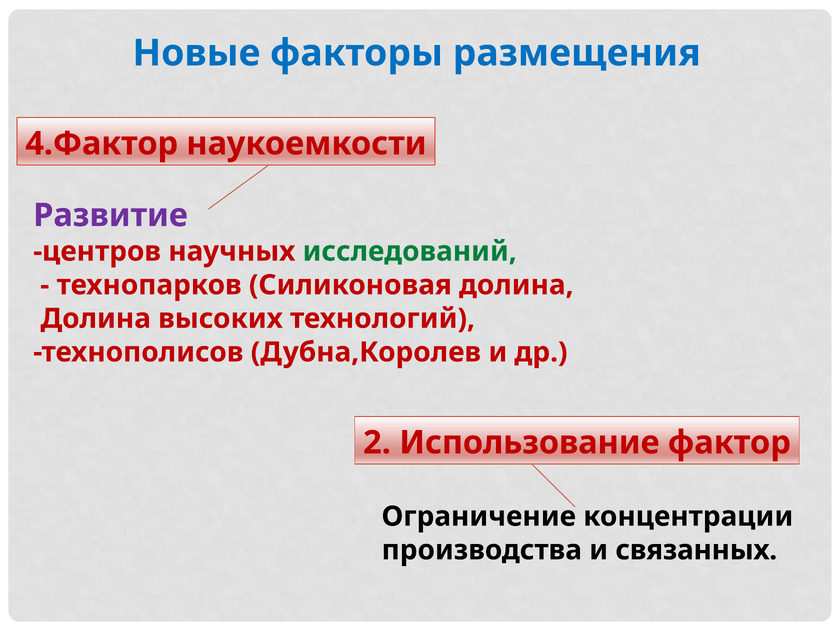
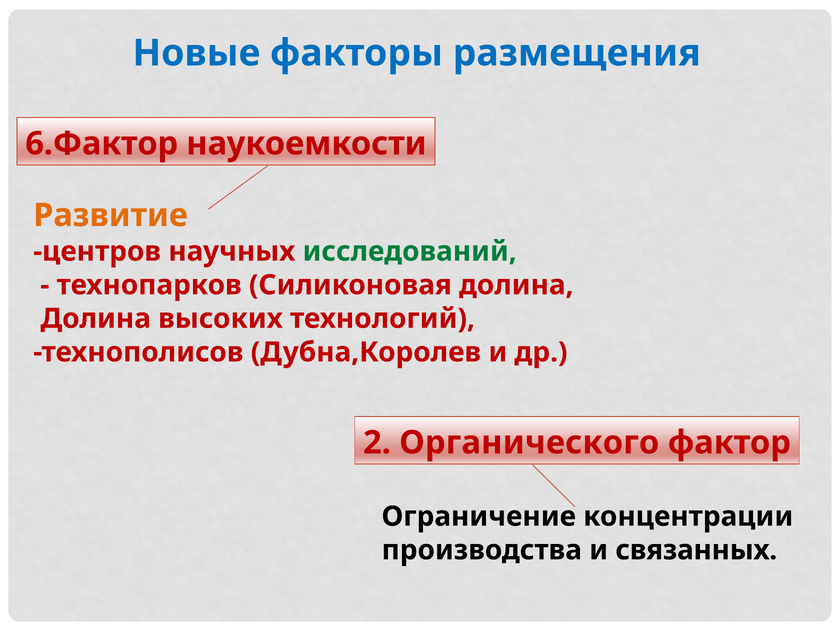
4.Фактор: 4.Фактор -> 6.Фактор
Развитие colour: purple -> orange
Использование: Использование -> Органического
